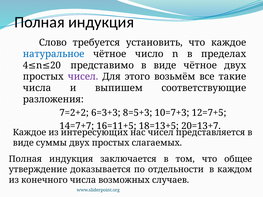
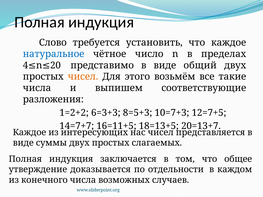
виде чётное: чётное -> общий
чисел at (83, 77) colour: purple -> orange
7=2+2: 7=2+2 -> 1=2+2
